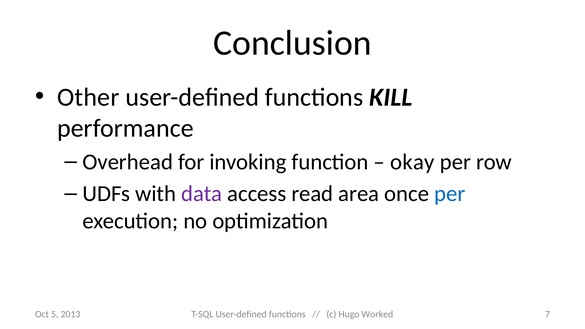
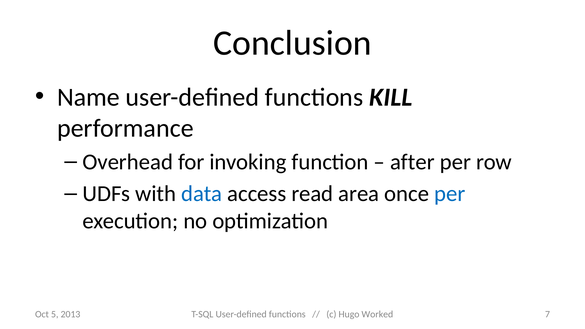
Other: Other -> Name
okay: okay -> after
data colour: purple -> blue
